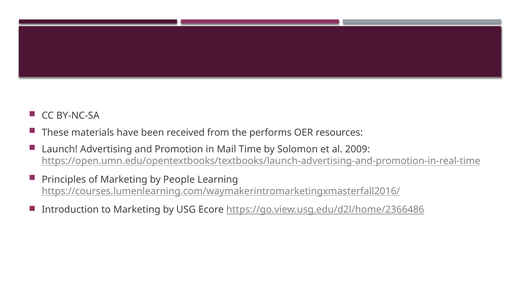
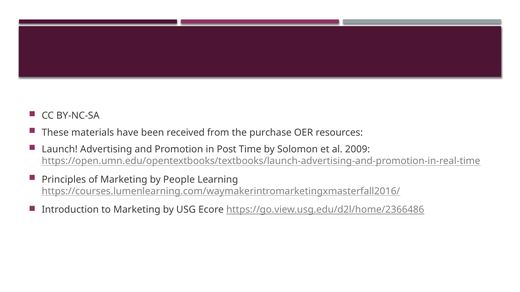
performs: performs -> purchase
Mail: Mail -> Post
